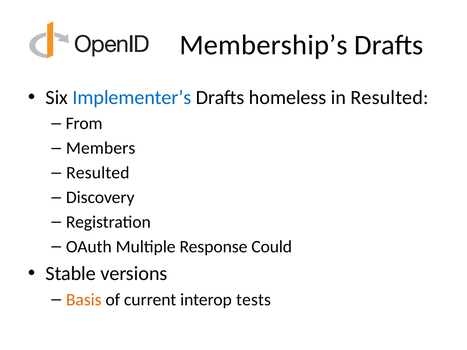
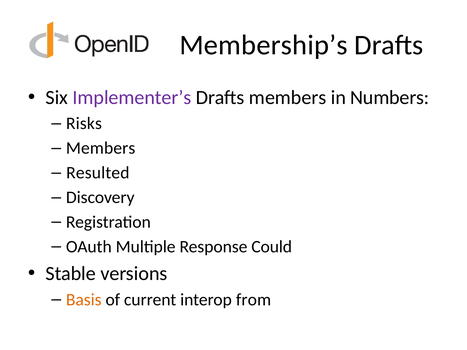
Implementer’s colour: blue -> purple
Drafts homeless: homeless -> members
in Resulted: Resulted -> Numbers
From: From -> Risks
tests: tests -> from
